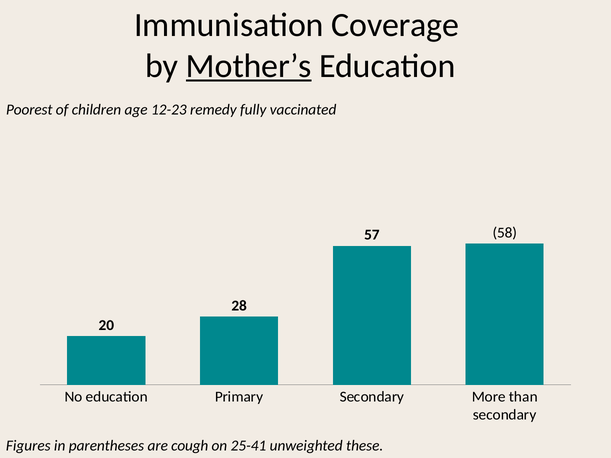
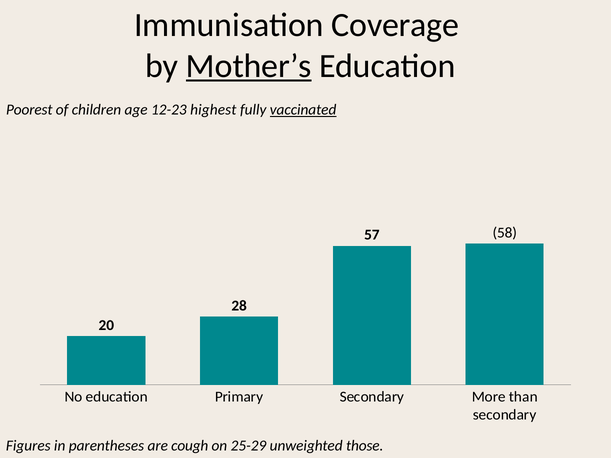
remedy: remedy -> highest
vaccinated underline: none -> present
25-41: 25-41 -> 25-29
these: these -> those
